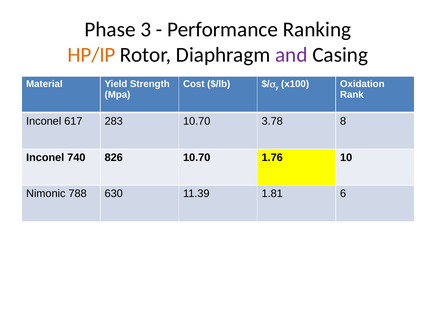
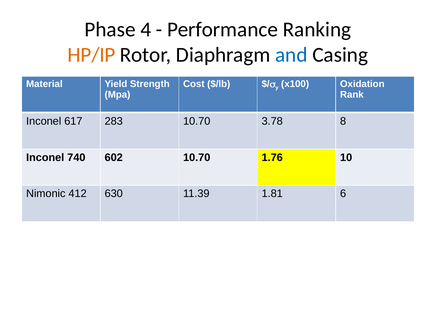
3: 3 -> 4
and colour: purple -> blue
826: 826 -> 602
788: 788 -> 412
